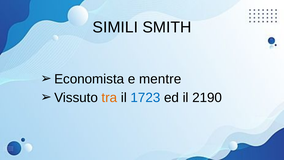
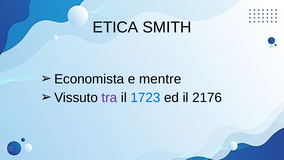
SIMILI: SIMILI -> ETICA
tra colour: orange -> purple
2190: 2190 -> 2176
